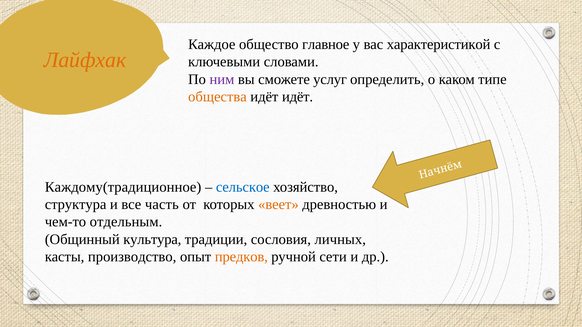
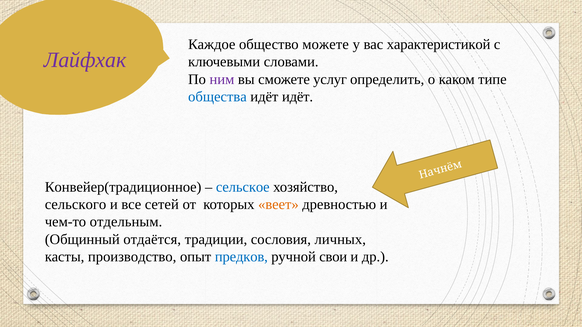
главное: главное -> можете
Лайфхак colour: orange -> purple
общества colour: orange -> blue
Каждому(традиционное: Каждому(традиционное -> Конвейер(традиционное
структура: структура -> сельского
часть: часть -> сетей
культура: культура -> отдаётся
предков colour: orange -> blue
сети: сети -> свои
